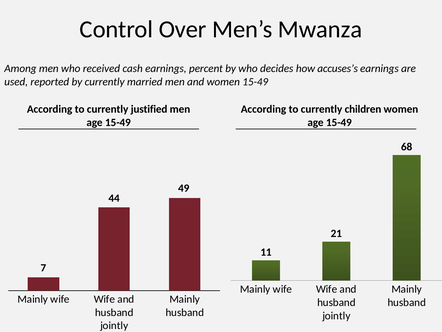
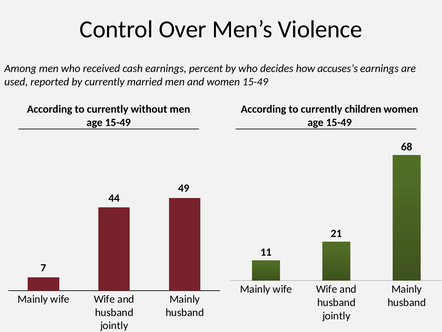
Mwanza: Mwanza -> Violence
justified: justified -> without
